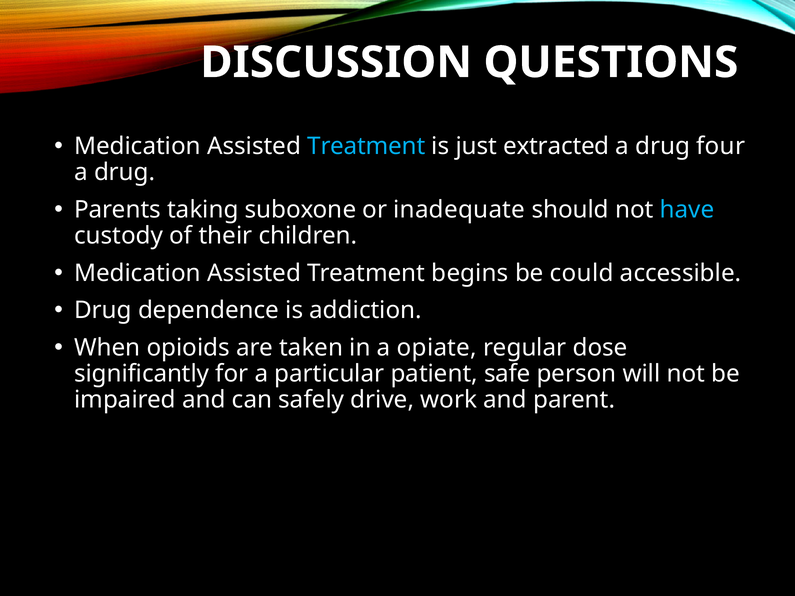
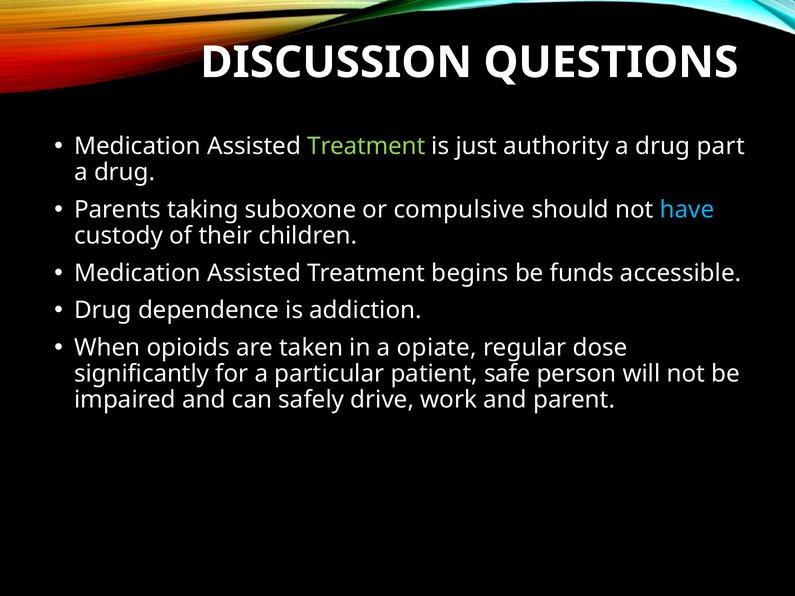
Treatment at (366, 146) colour: light blue -> light green
extracted: extracted -> authority
four: four -> part
inadequate: inadequate -> compulsive
could: could -> funds
